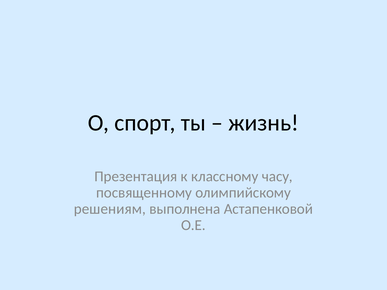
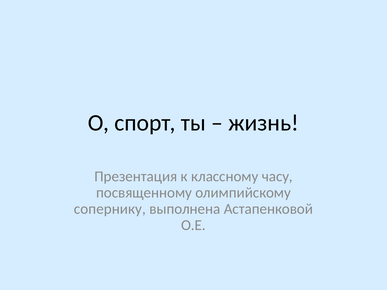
решениям: решениям -> сопернику
